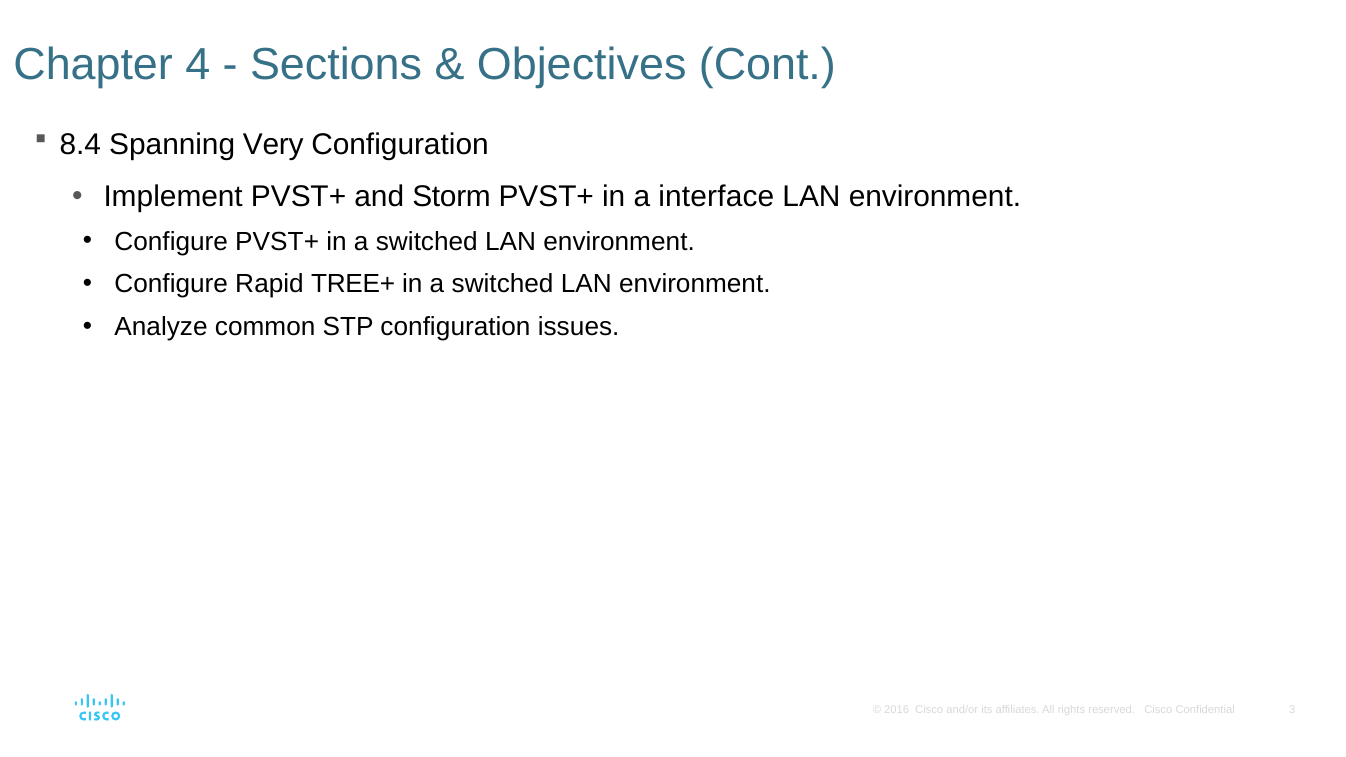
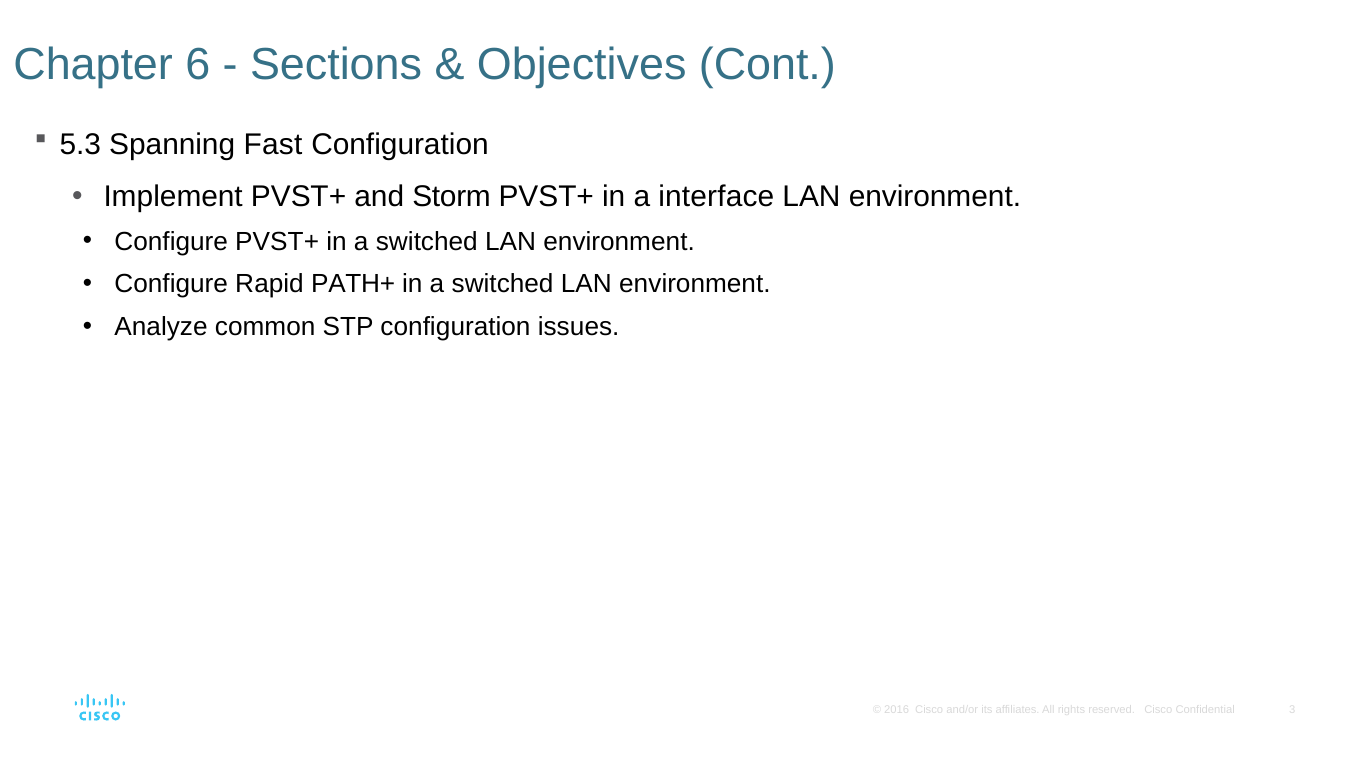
4: 4 -> 6
8.4: 8.4 -> 5.3
Very: Very -> Fast
TREE+: TREE+ -> PATH+
